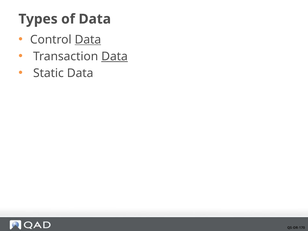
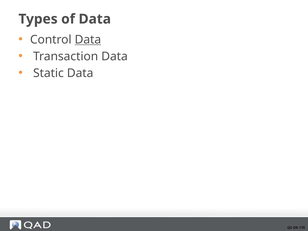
Data at (115, 56) underline: present -> none
